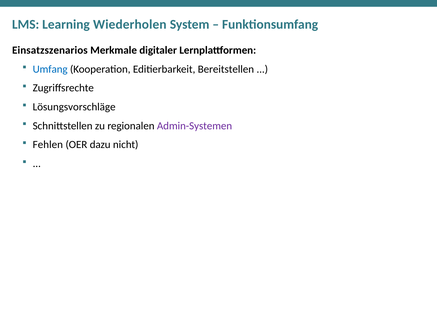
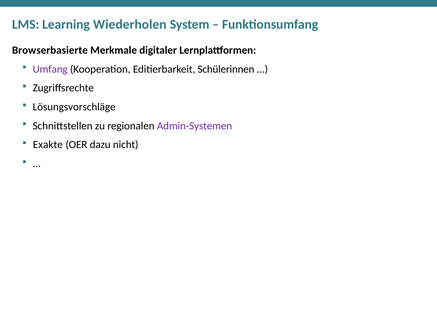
Einsatzszenarios: Einsatzszenarios -> Browserbasierte
Umfang colour: blue -> purple
Bereitstellen: Bereitstellen -> Schülerinnen
Fehlen: Fehlen -> Exakte
